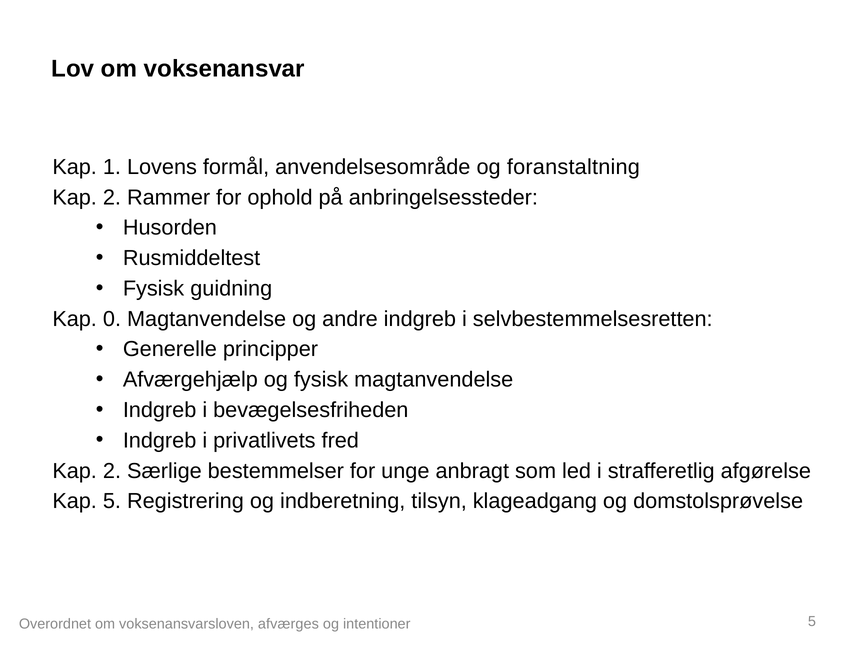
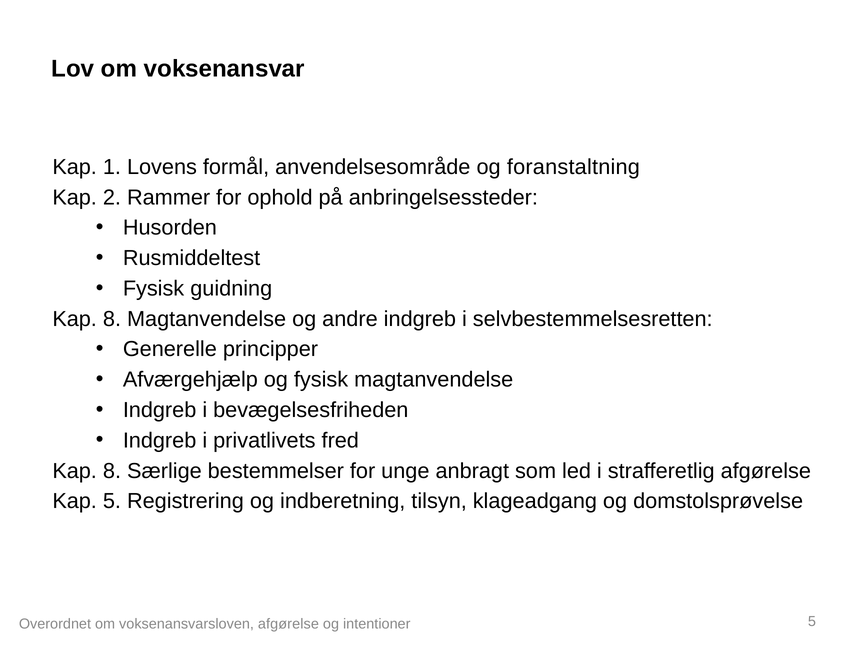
0 at (112, 319): 0 -> 8
2 at (112, 471): 2 -> 8
voksenansvarsloven afværges: afværges -> afgørelse
